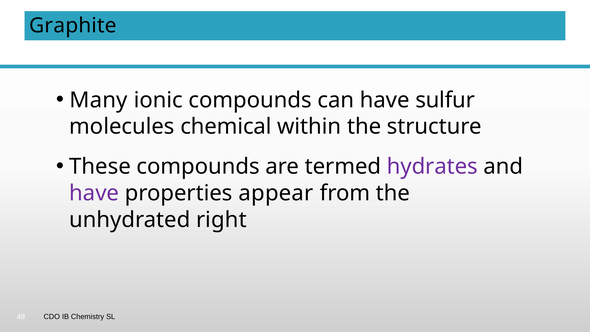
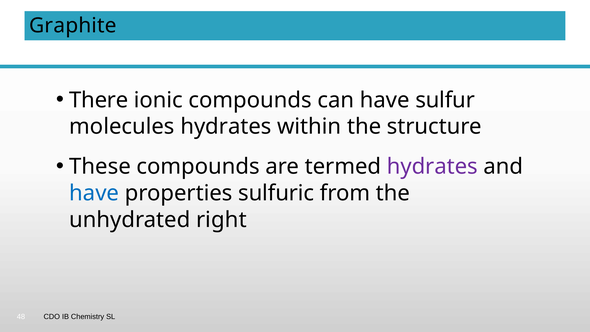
Many: Many -> There
molecules chemical: chemical -> hydrates
have at (94, 193) colour: purple -> blue
appear: appear -> sulfuric
